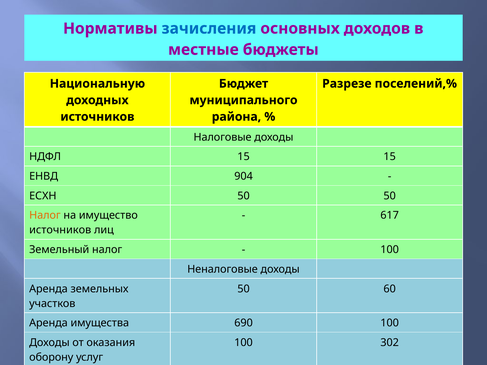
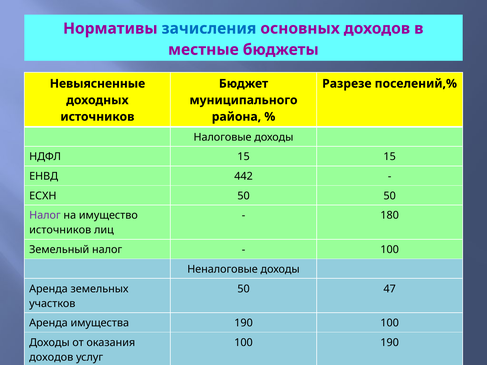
Национальную: Национальную -> Невыясненные
904: 904 -> 442
Налог at (45, 216) colour: orange -> purple
617: 617 -> 180
60: 60 -> 47
имущества 690: 690 -> 190
100 302: 302 -> 190
оборону at (51, 358): оборону -> доходов
